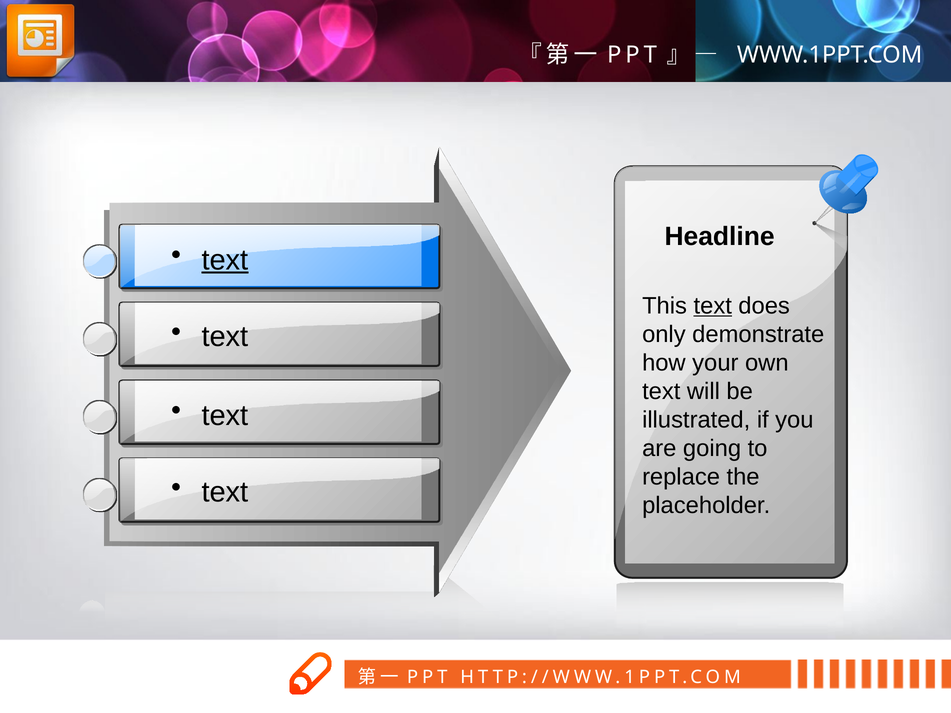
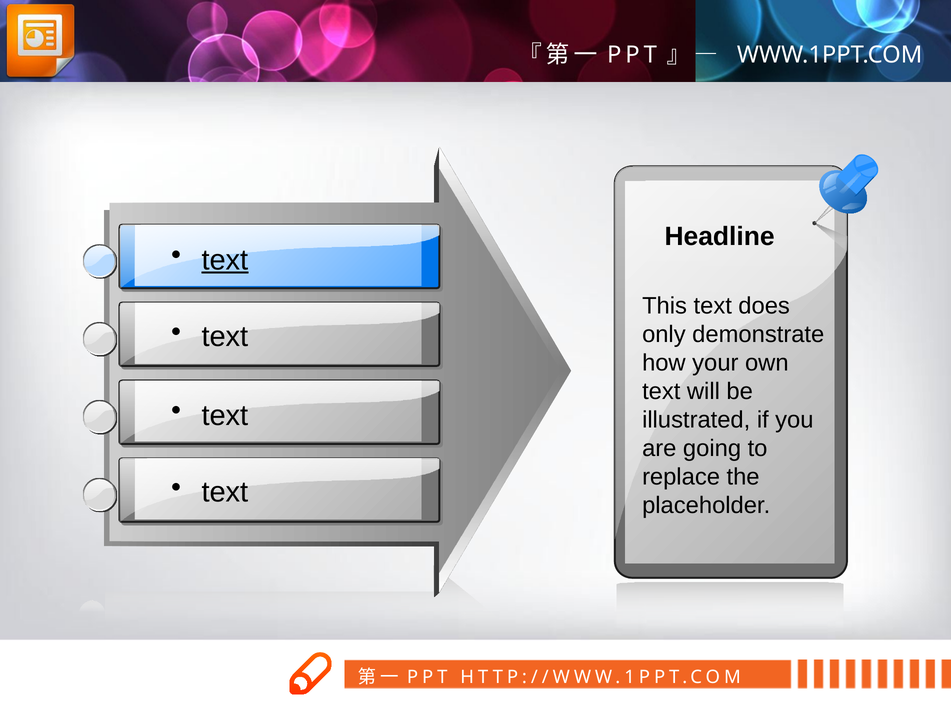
text at (713, 306) underline: present -> none
